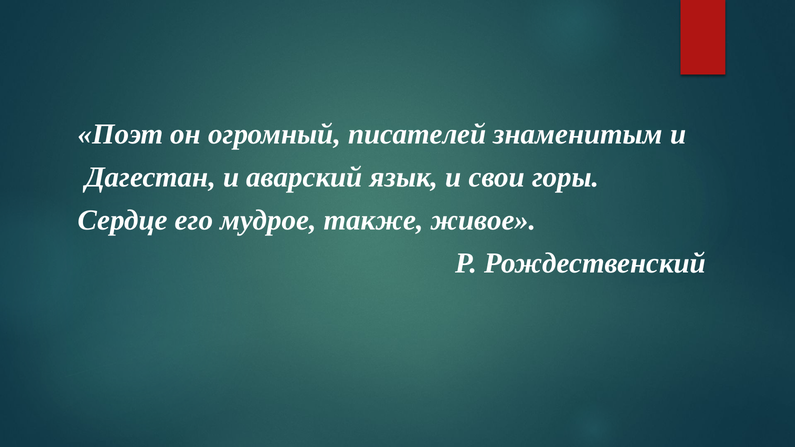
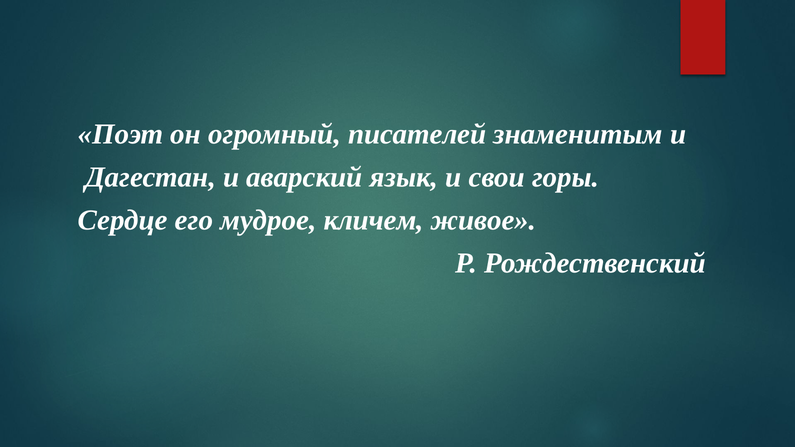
также: также -> кличем
